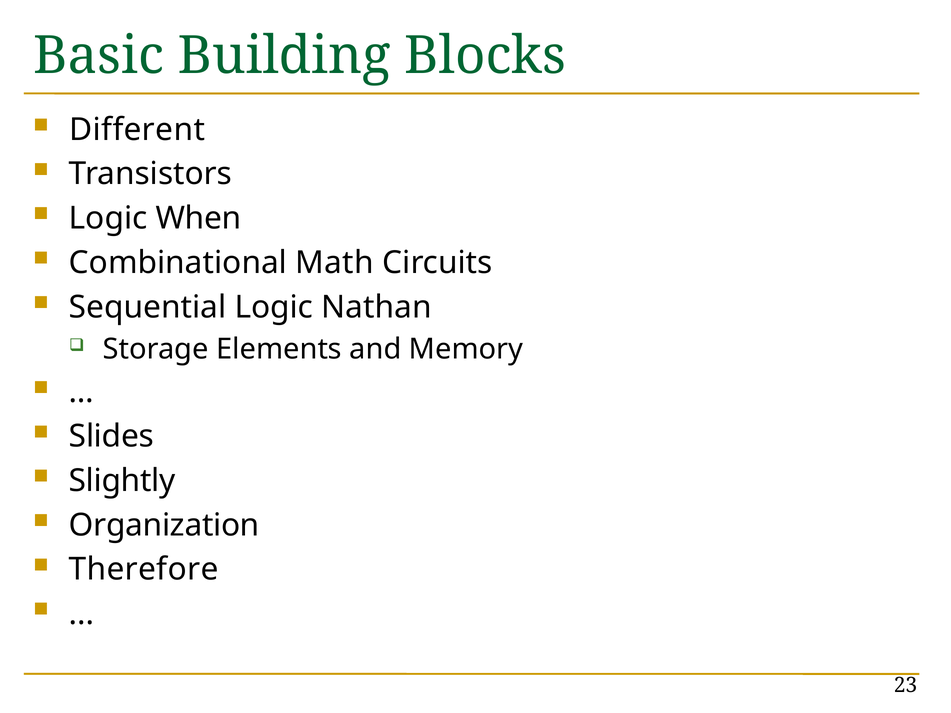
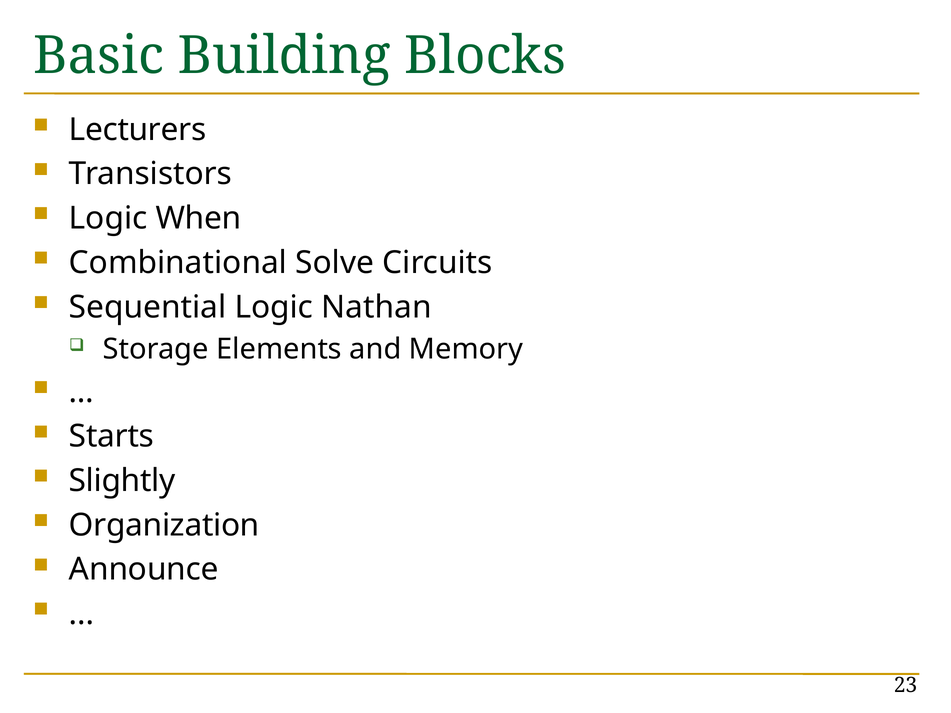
Different: Different -> Lecturers
Math: Math -> Solve
Slides: Slides -> Starts
Therefore: Therefore -> Announce
